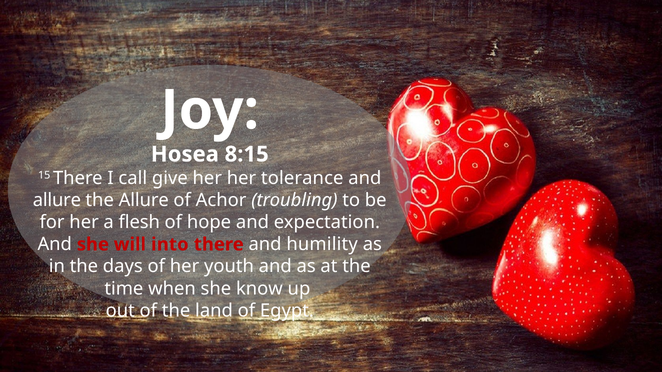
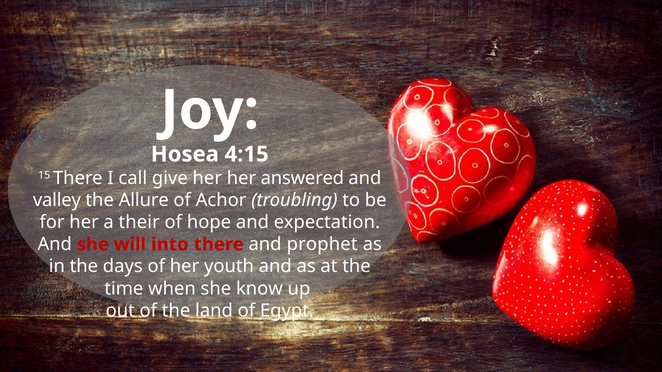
8:15: 8:15 -> 4:15
tolerance: tolerance -> answered
allure at (57, 200): allure -> valley
flesh: flesh -> their
humility: humility -> prophet
